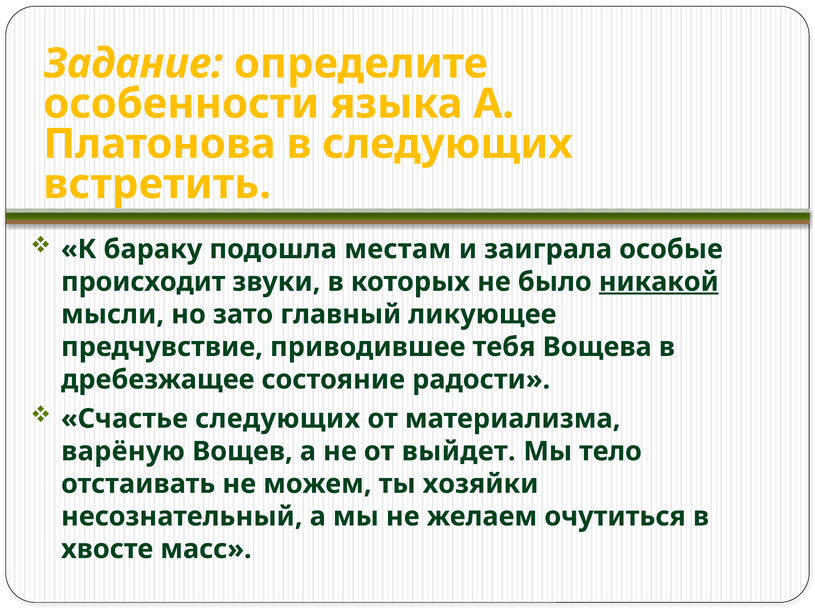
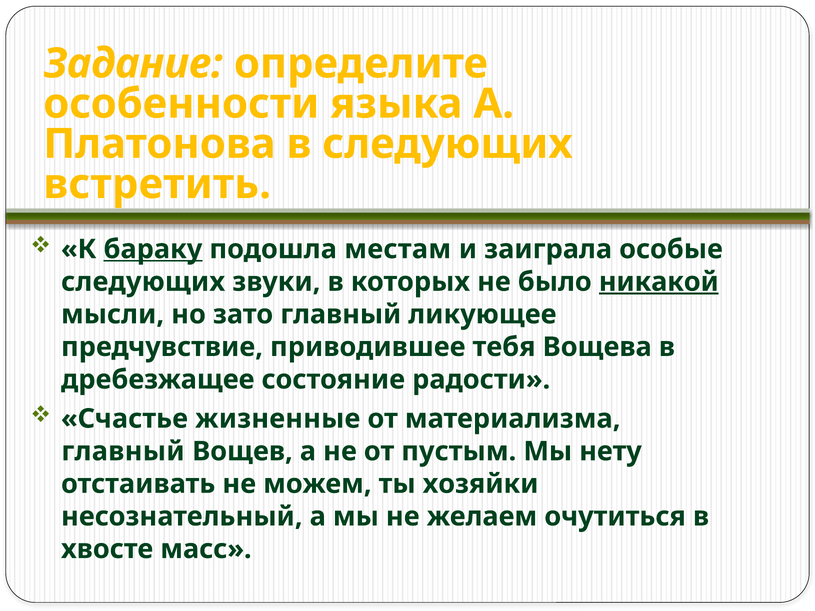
бараку underline: none -> present
происходит at (143, 282): происходит -> следующих
Счастье следующих: следующих -> жизненные
варёную at (123, 452): варёную -> главный
выйдет: выйдет -> пустым
тело: тело -> нету
